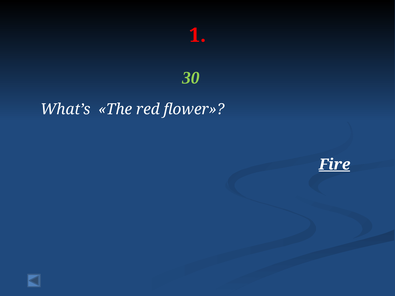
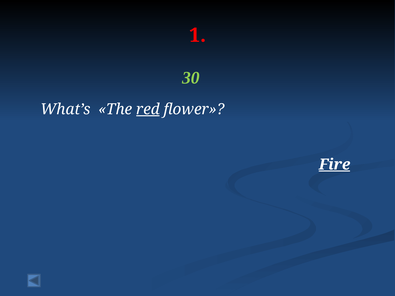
red underline: none -> present
